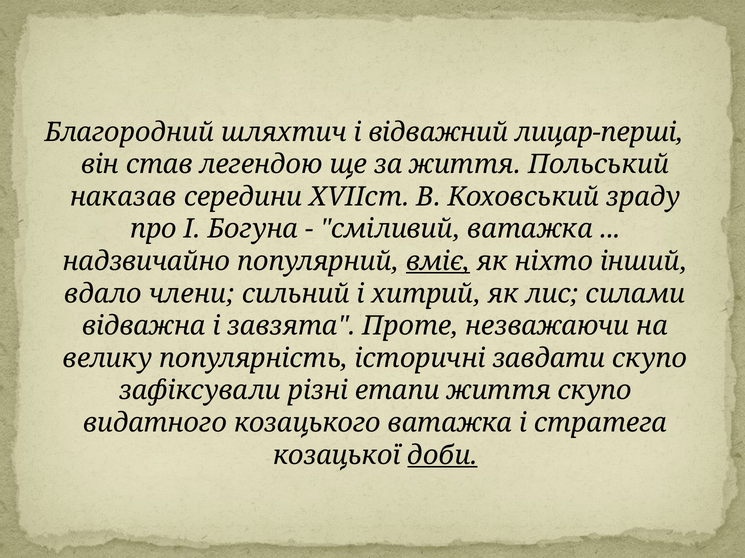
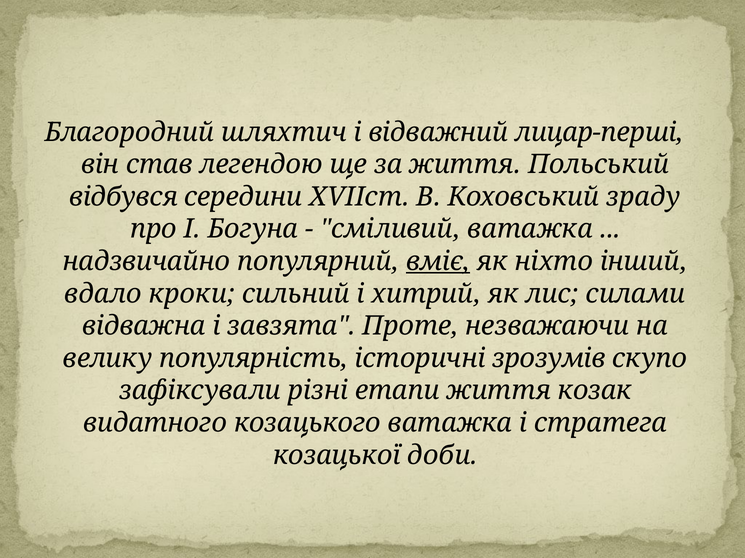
наказав: наказав -> відбувся
члени: члени -> кроки
завдати: завдати -> зрозумів
життя скупо: скупо -> козак
доби underline: present -> none
